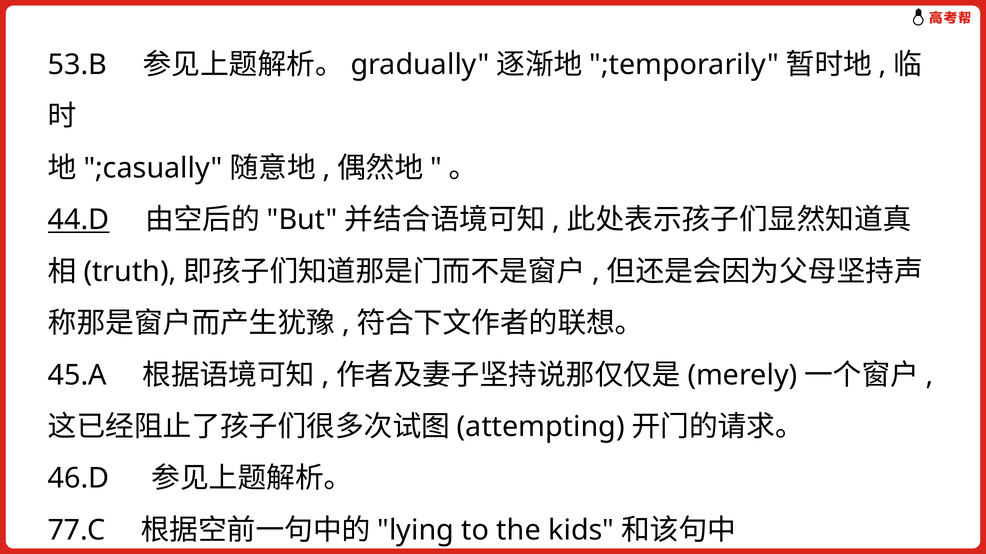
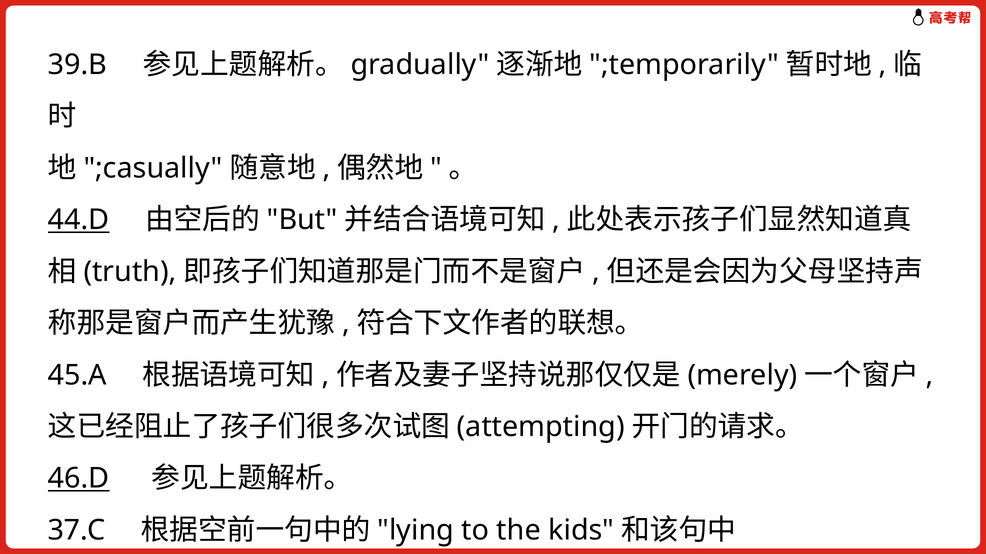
53.B: 53.B -> 39.B
46.D underline: none -> present
77.C: 77.C -> 37.C
